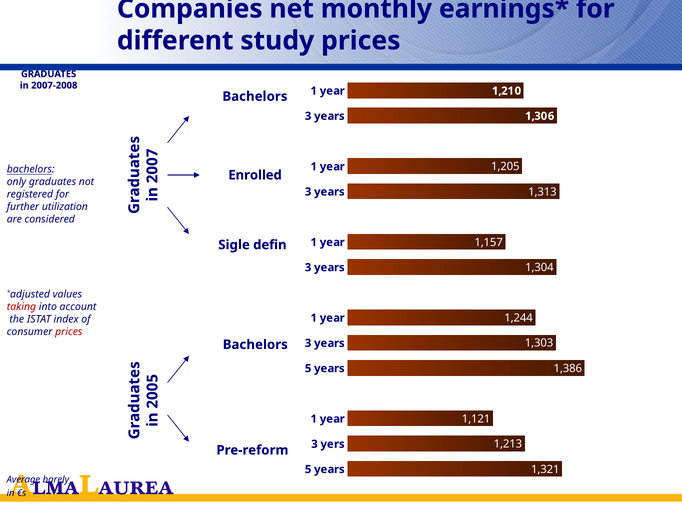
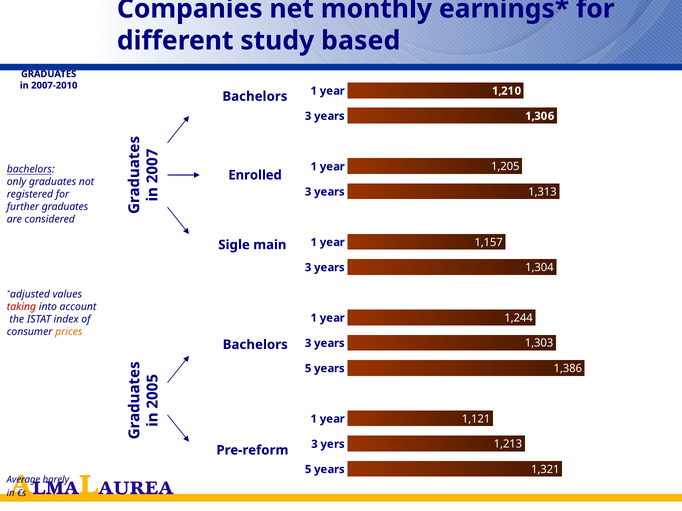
study prices: prices -> based
2007-2008: 2007-2008 -> 2007-2010
further utilization: utilization -> graduates
defin: defin -> main
prices at (69, 332) colour: red -> orange
